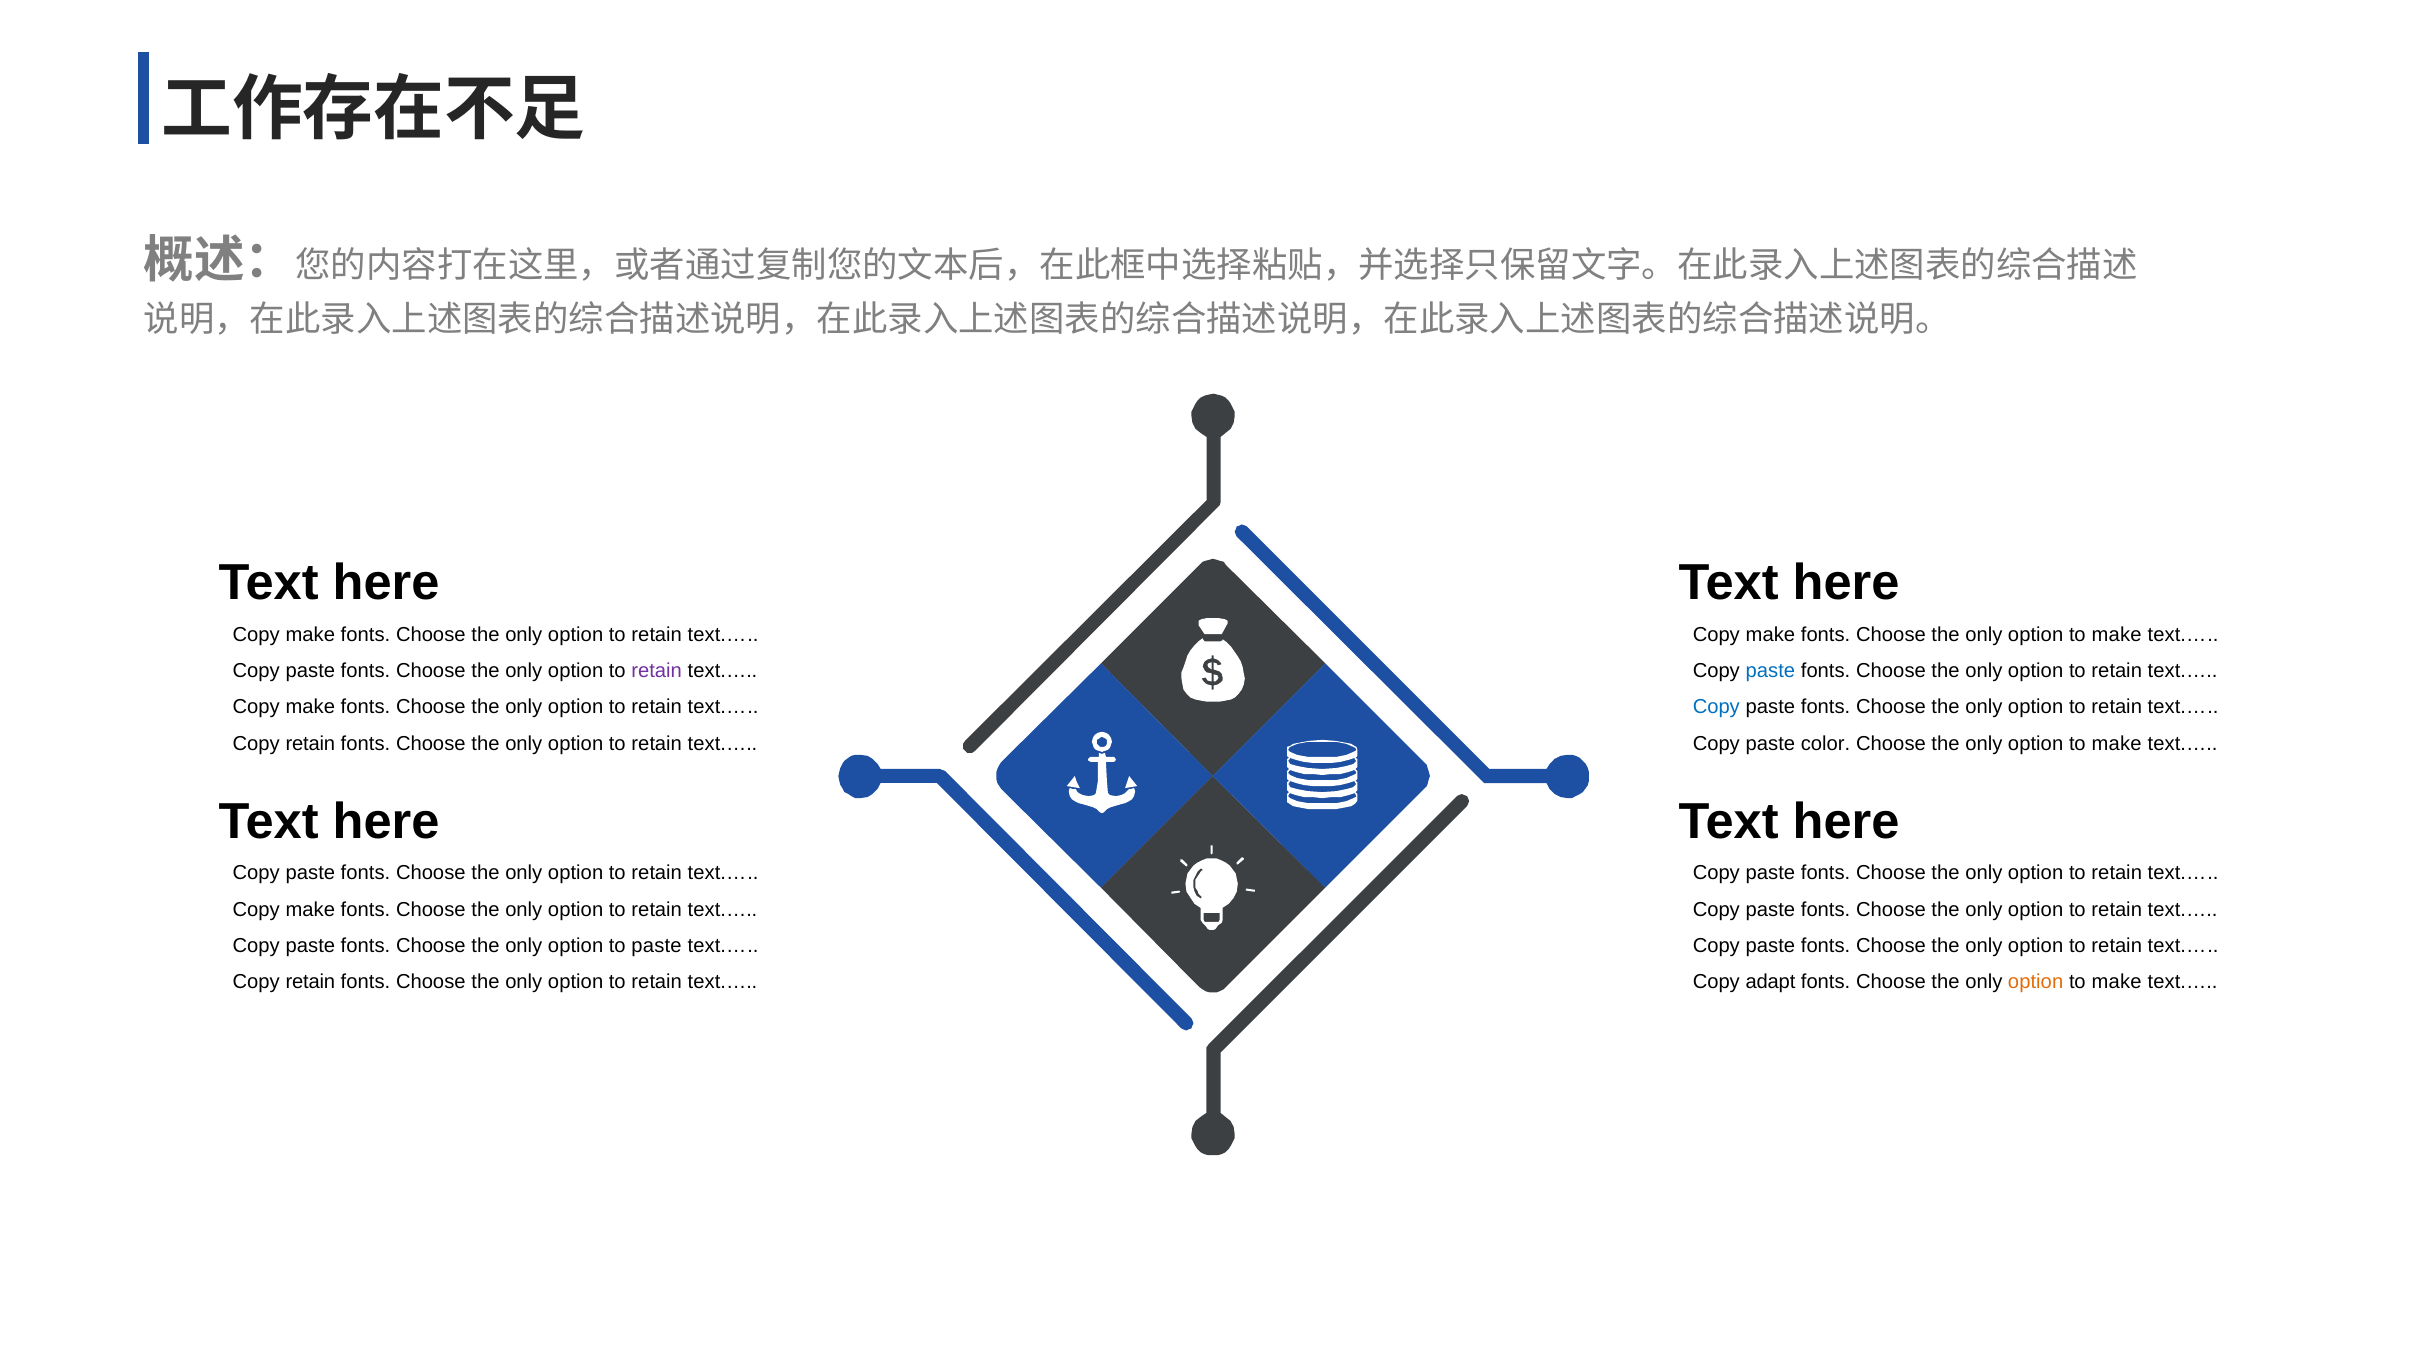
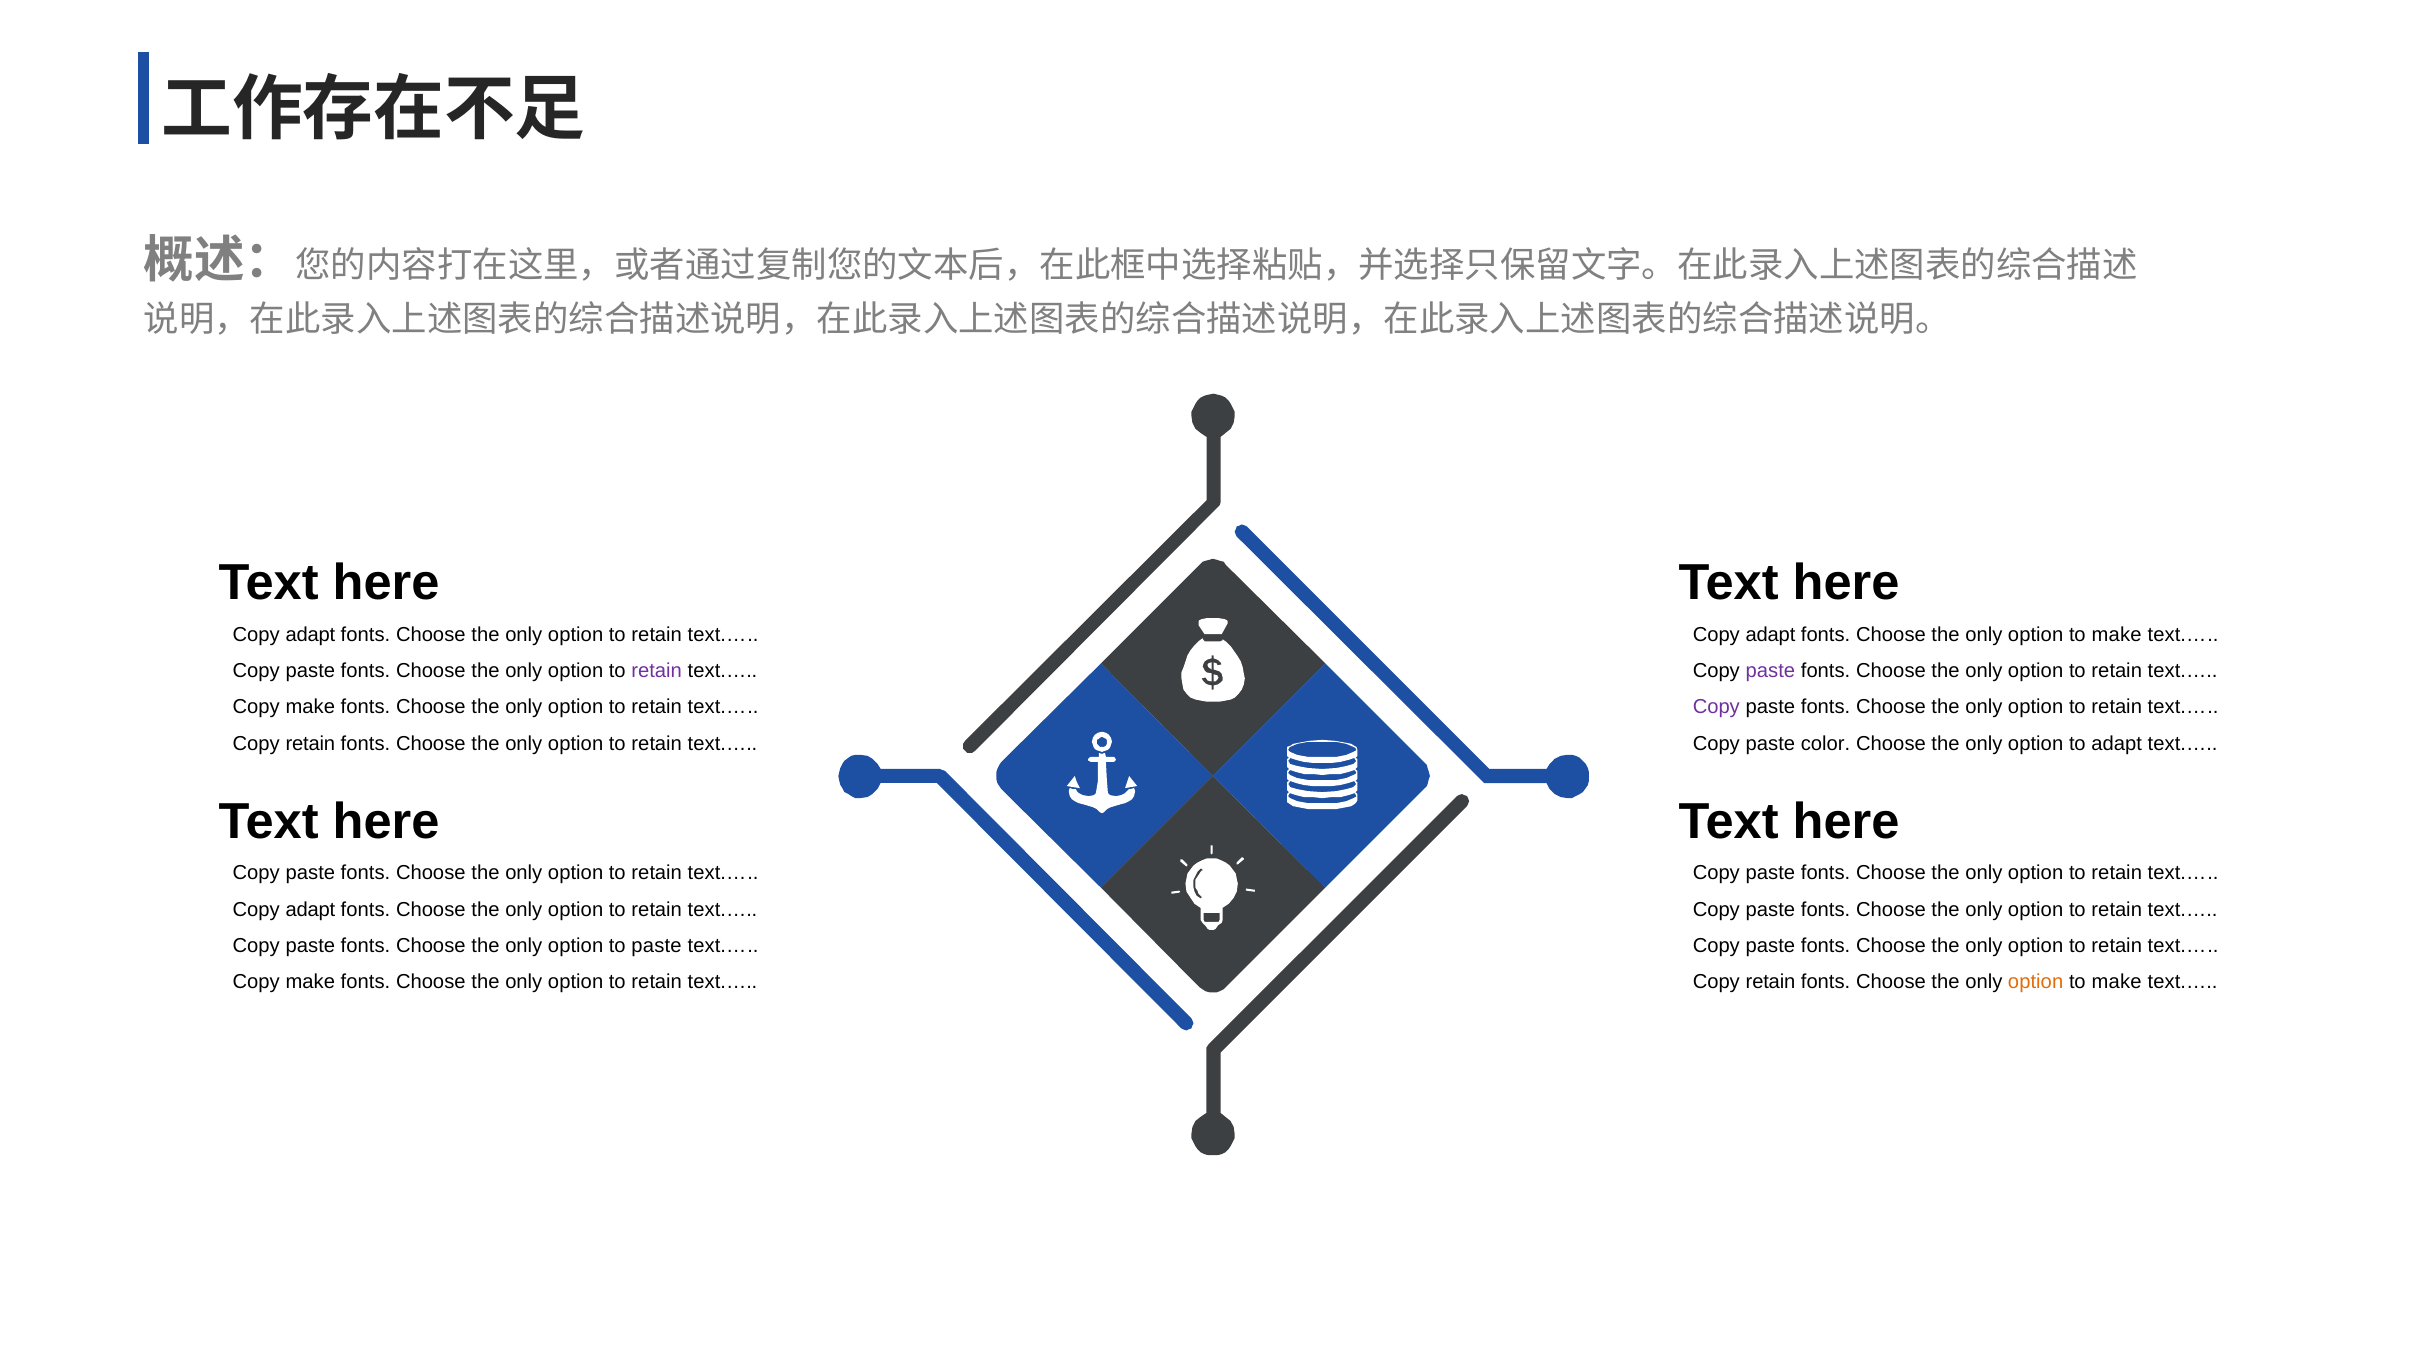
make at (310, 634): make -> adapt
make at (1770, 634): make -> adapt
paste at (1770, 671) colour: blue -> purple
Copy at (1716, 707) colour: blue -> purple
make at (2117, 743): make -> adapt
make at (310, 910): make -> adapt
retain at (310, 982): retain -> make
adapt at (1771, 982): adapt -> retain
